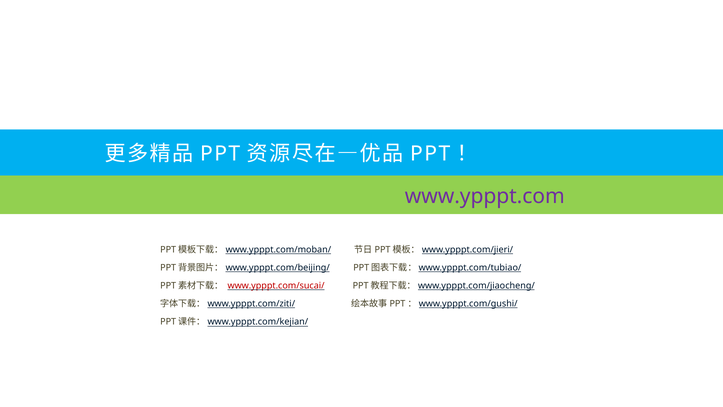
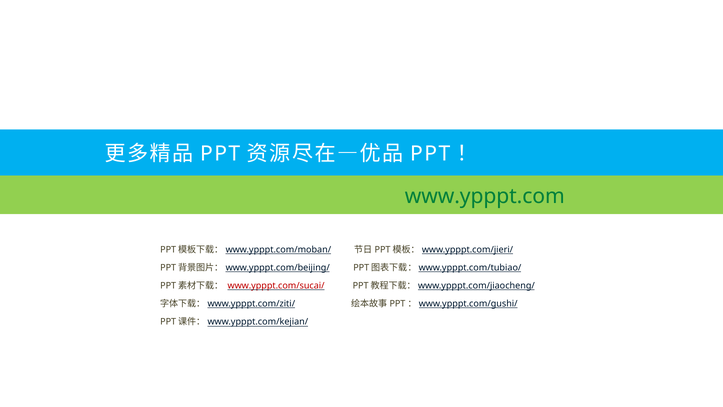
www.ypppt.com colour: purple -> green
